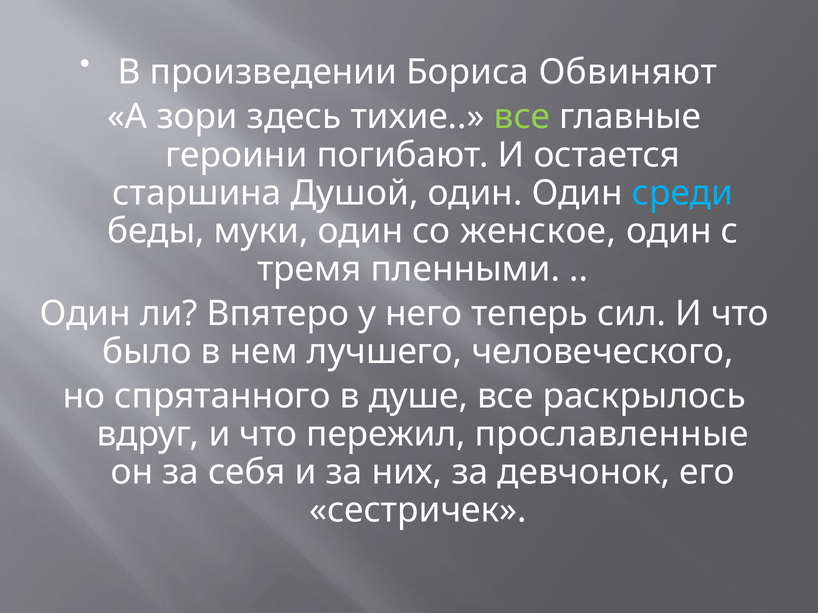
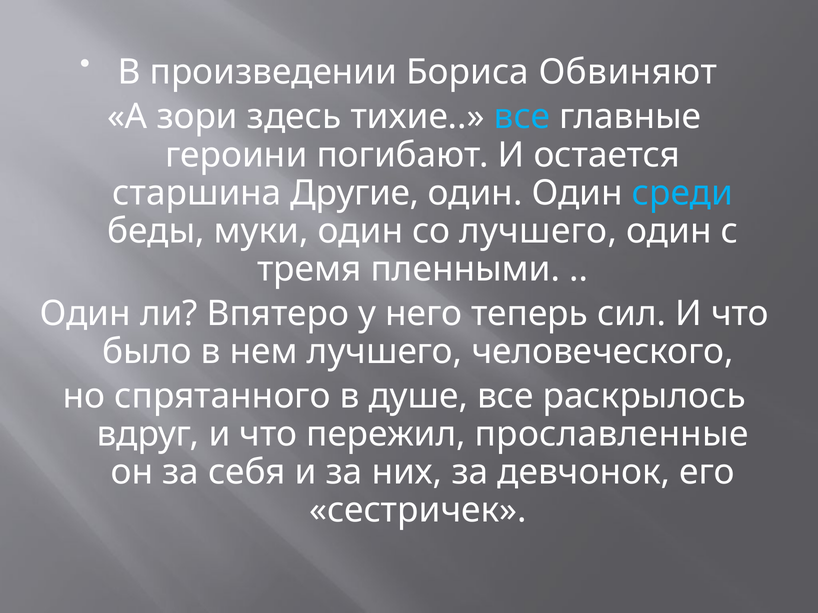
все at (522, 117) colour: light green -> light blue
Душой: Душой -> Другие
со женское: женское -> лучшего
